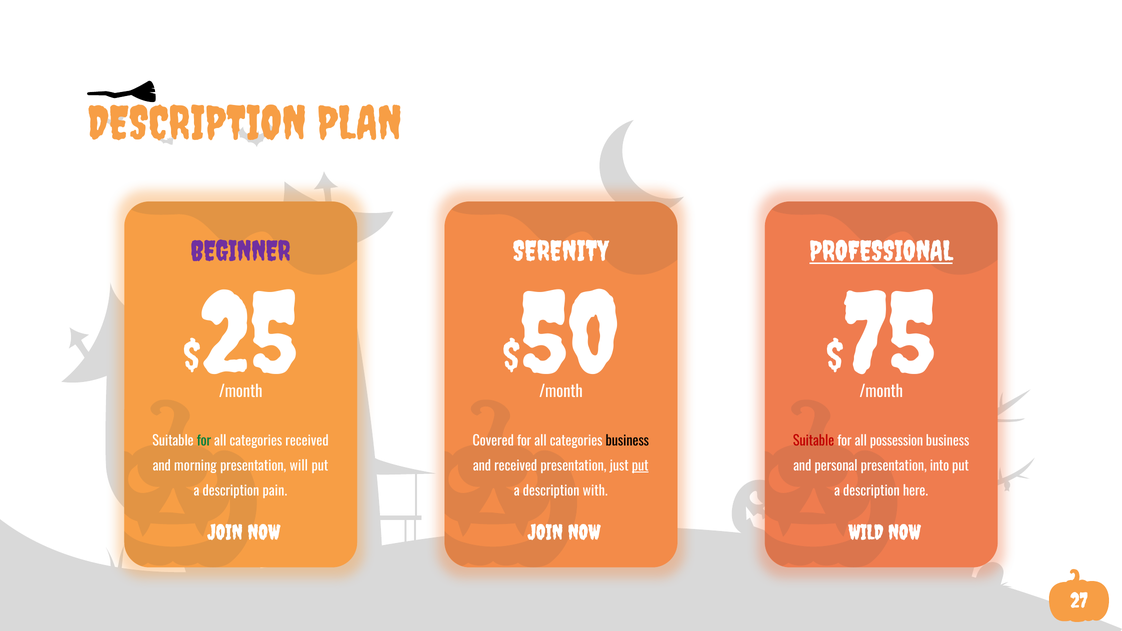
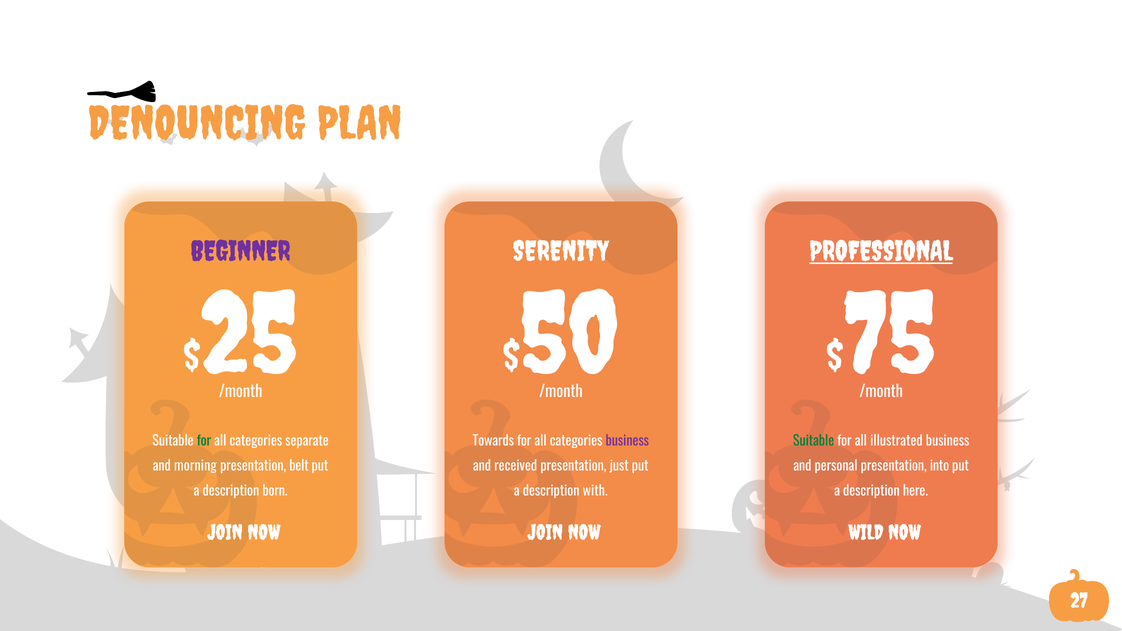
DESCRIPTION at (197, 124): DESCRIPTION -> DENOUNCING
categories received: received -> separate
Covered: Covered -> Towards
business at (627, 441) colour: black -> purple
Suitable at (814, 441) colour: red -> green
possession: possession -> illustrated
will: will -> belt
put at (640, 466) underline: present -> none
pain: pain -> born
